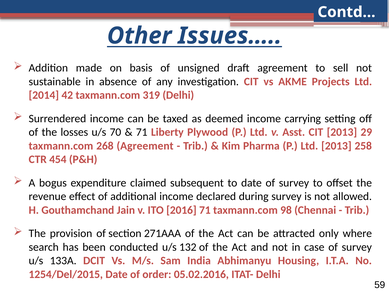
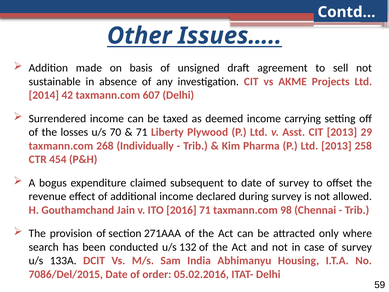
319: 319 -> 607
268 Agreement: Agreement -> Individually
1254/Del/2015: 1254/Del/2015 -> 7086/Del/2015
